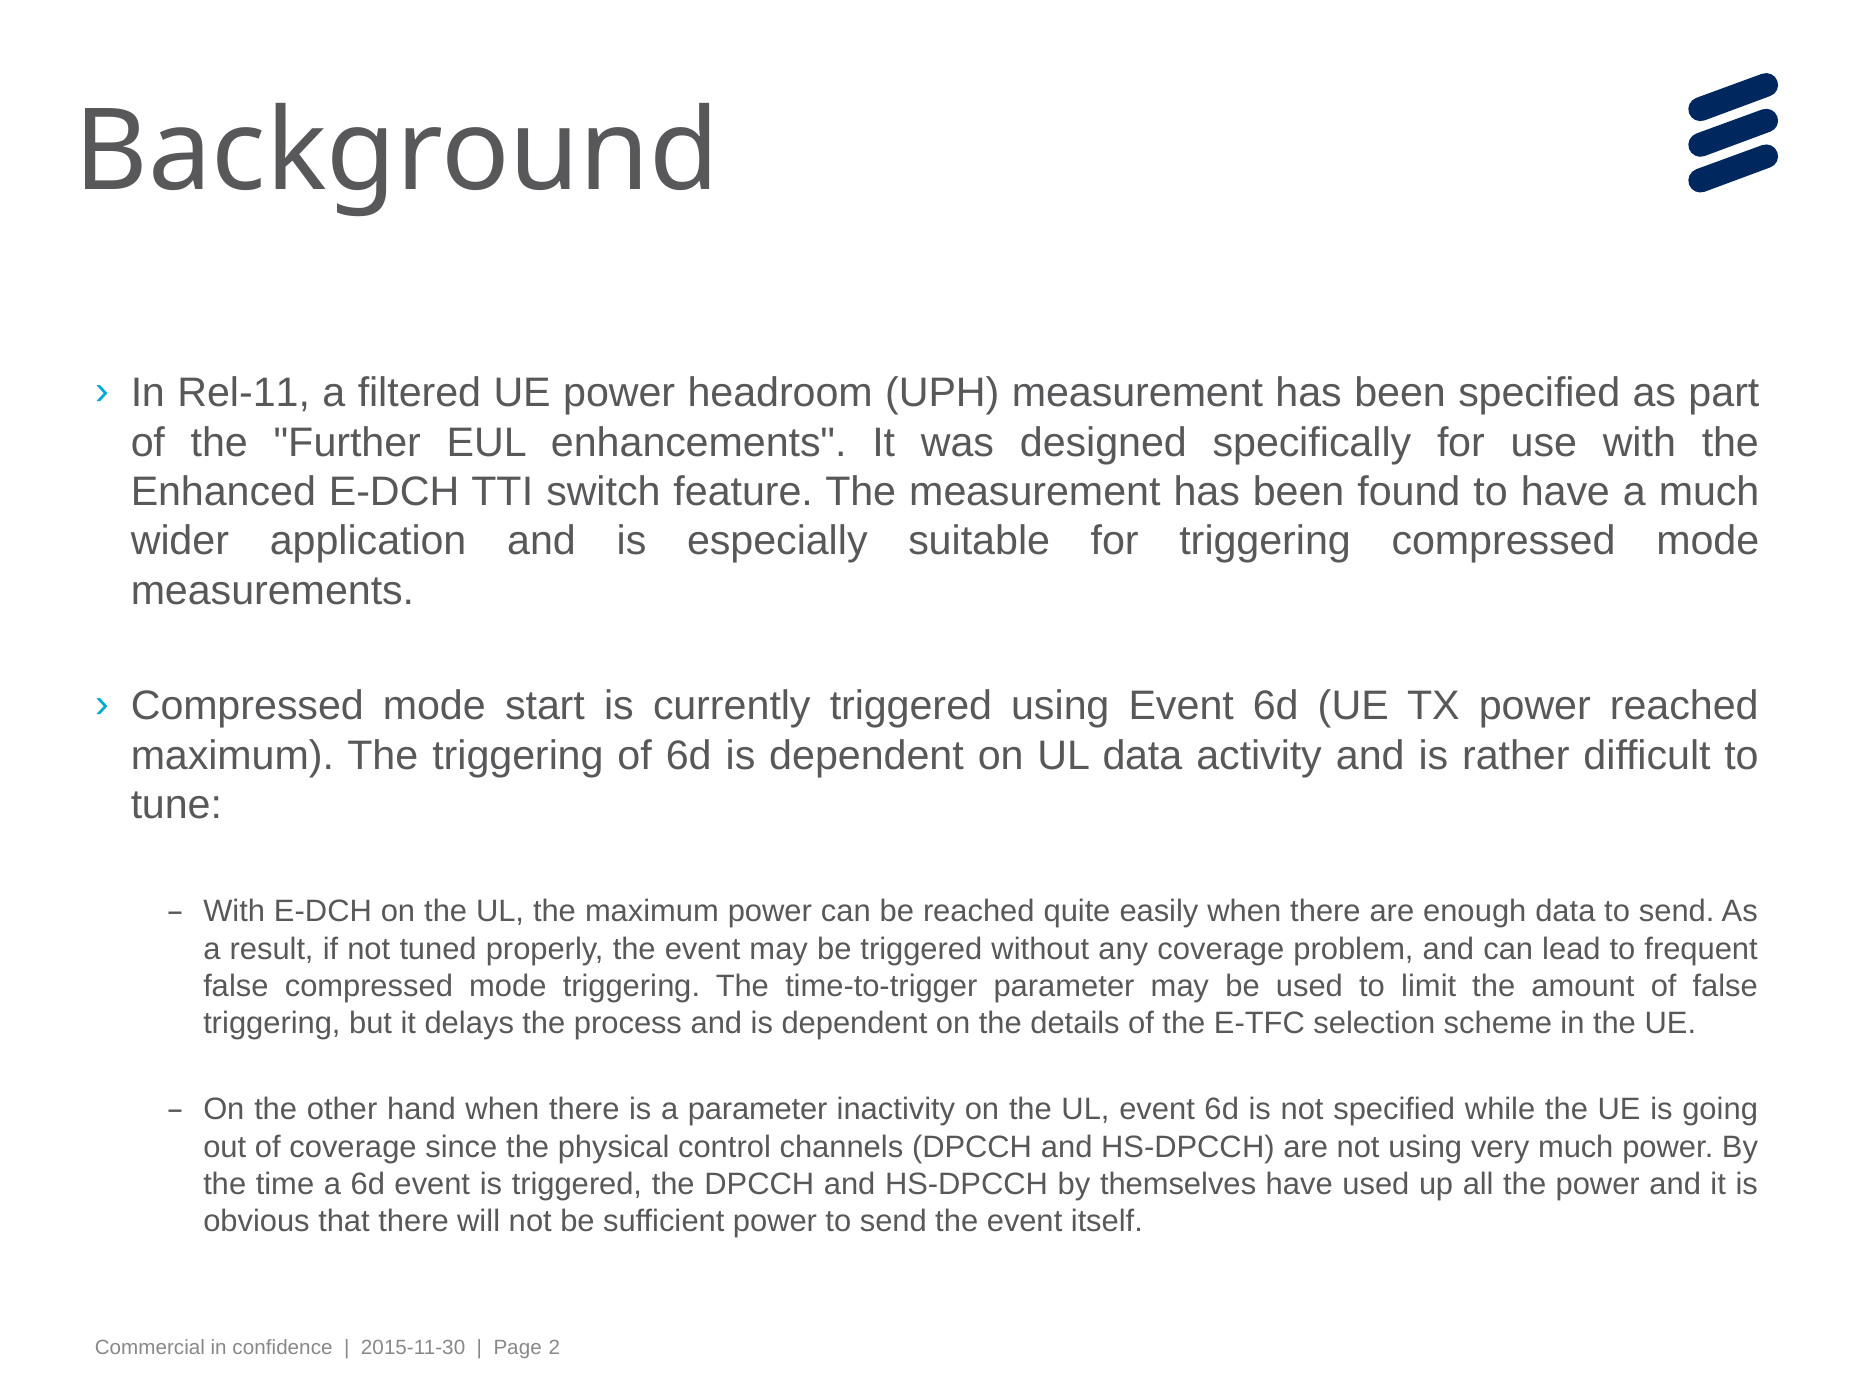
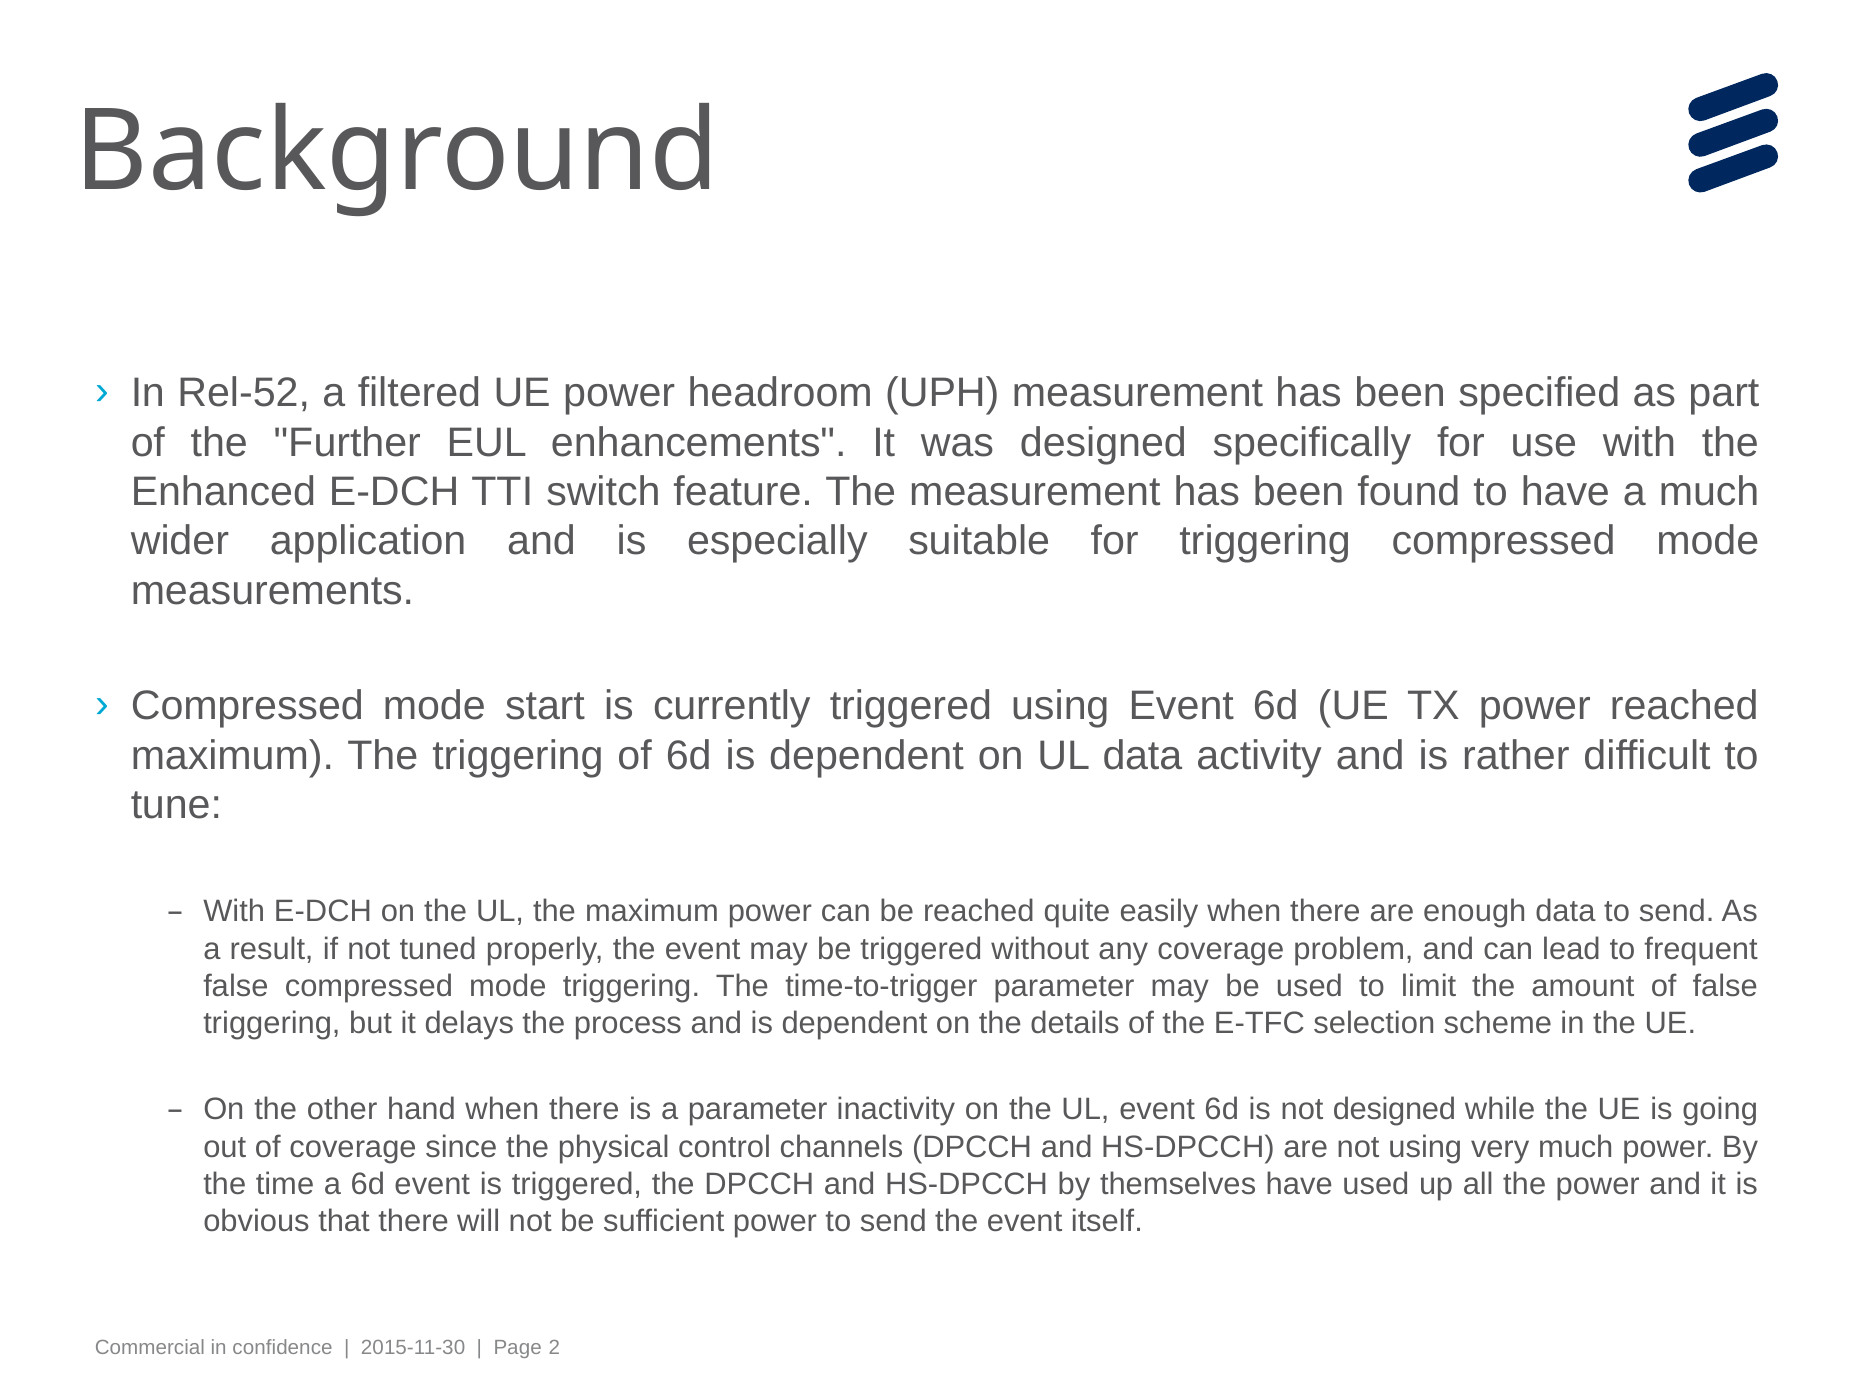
Rel-11: Rel-11 -> Rel-52
not specified: specified -> designed
